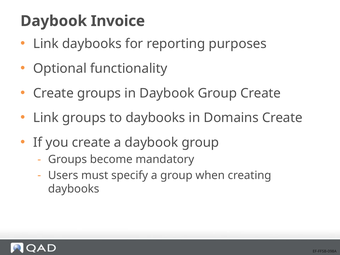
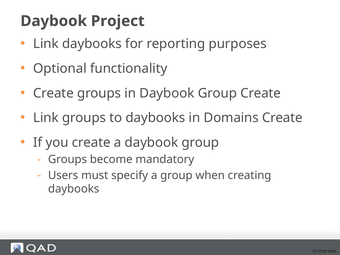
Invoice: Invoice -> Project
